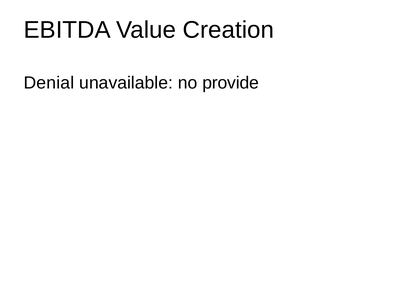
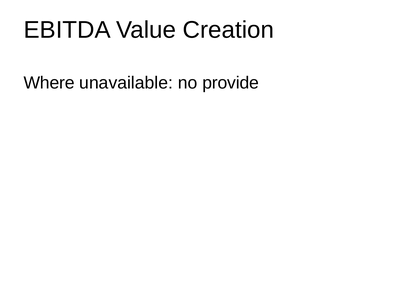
Denial: Denial -> Where
